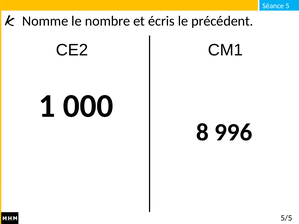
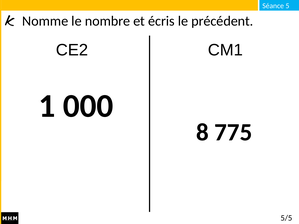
996: 996 -> 775
